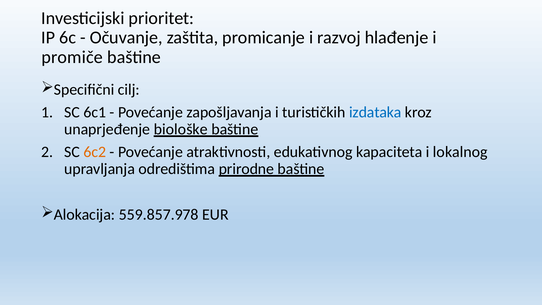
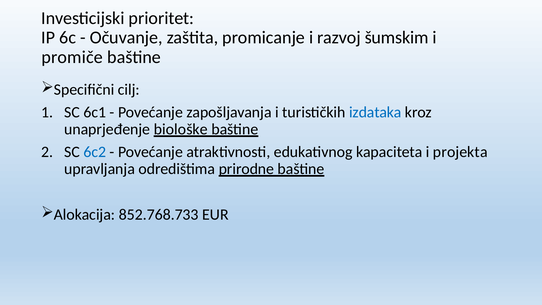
hlađenje: hlađenje -> šumskim
6c2 colour: orange -> blue
lokalnog: lokalnog -> projekta
559.857.978: 559.857.978 -> 852.768.733
